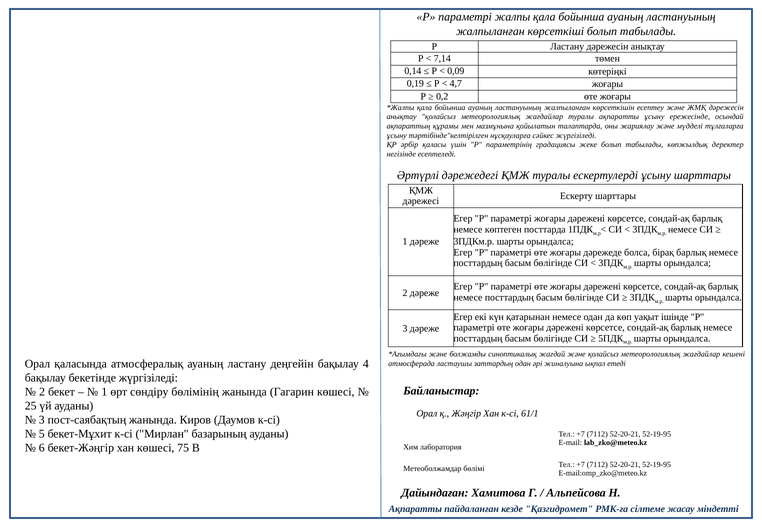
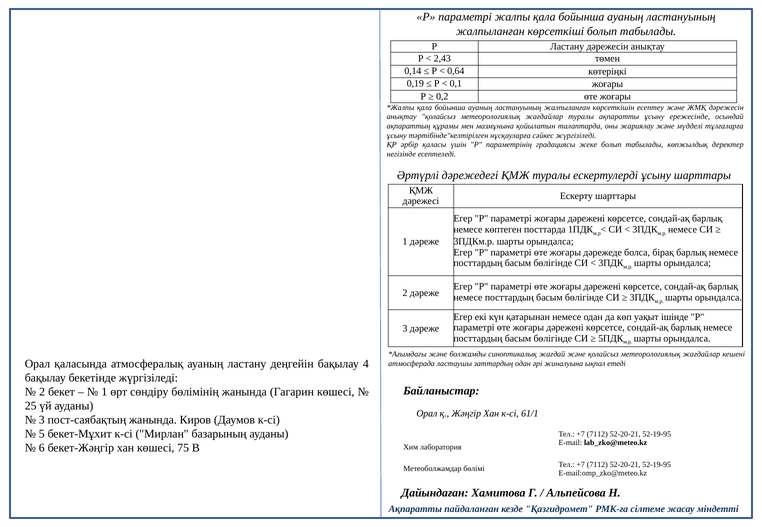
7,14: 7,14 -> 2,43
0,09: 0,09 -> 0,64
4,7: 4,7 -> 0,1
